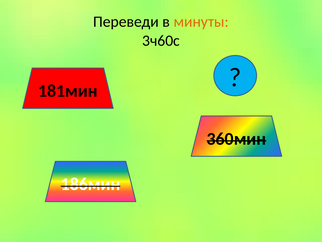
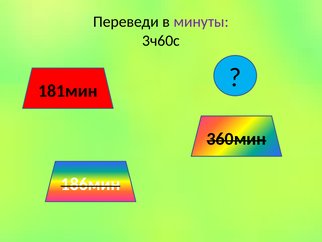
минуты colour: orange -> purple
